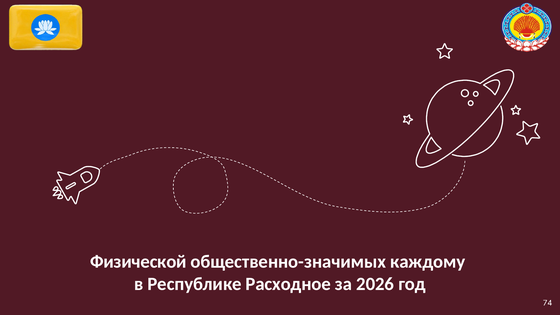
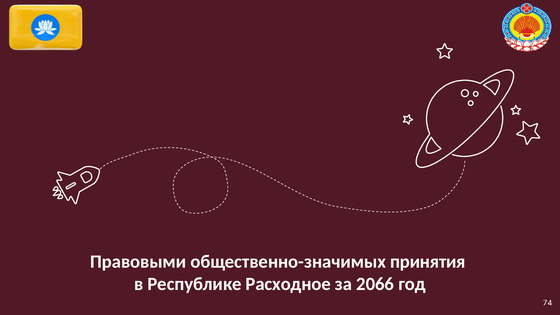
Физической: Физической -> Правовыми
каждому: каждому -> принятия
2026: 2026 -> 2066
